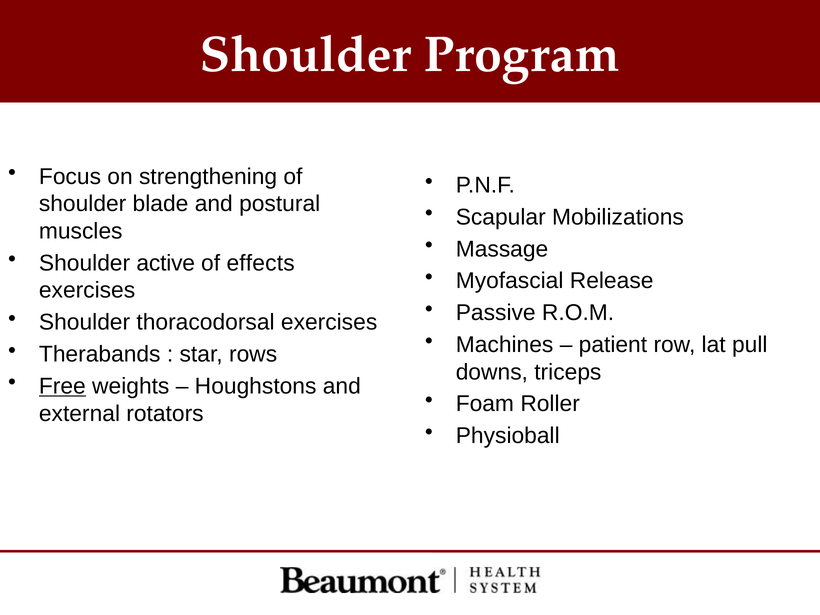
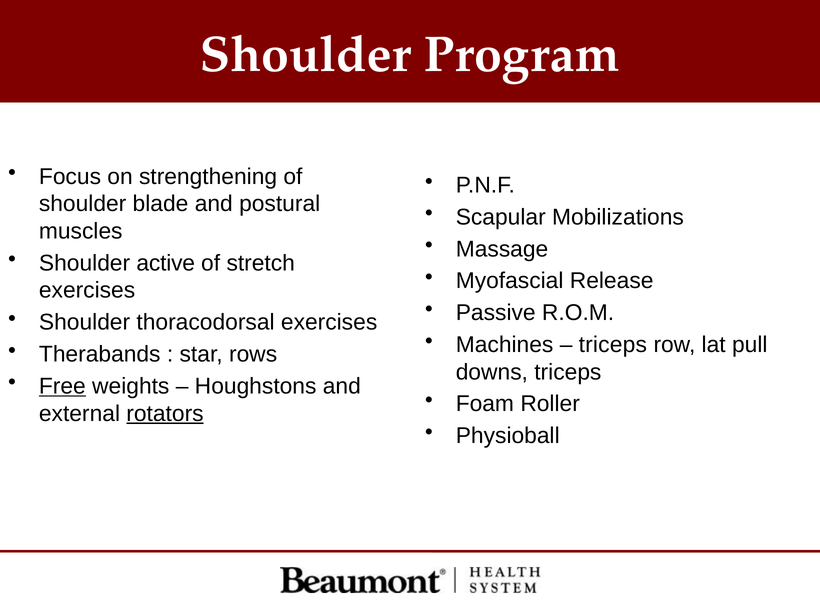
effects: effects -> stretch
patient at (613, 345): patient -> triceps
rotators underline: none -> present
